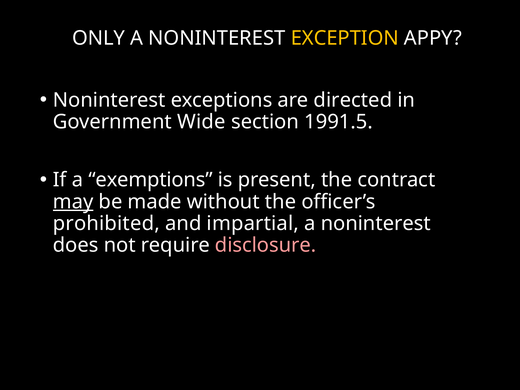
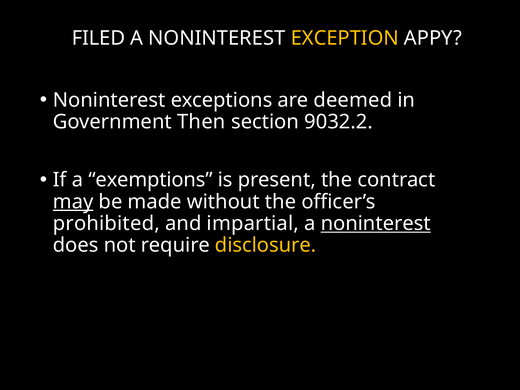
ONLY: ONLY -> FILED
directed: directed -> deemed
Wide: Wide -> Then
1991.5: 1991.5 -> 9032.2
noninterest at (376, 223) underline: none -> present
disclosure colour: pink -> yellow
